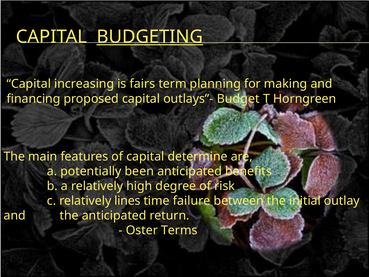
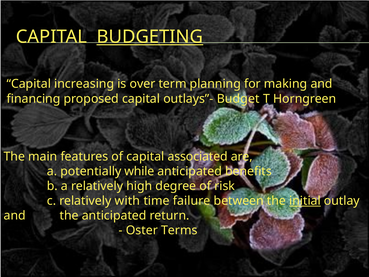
fairs: fairs -> over
determine: determine -> associated
been: been -> while
lines: lines -> with
initial underline: none -> present
